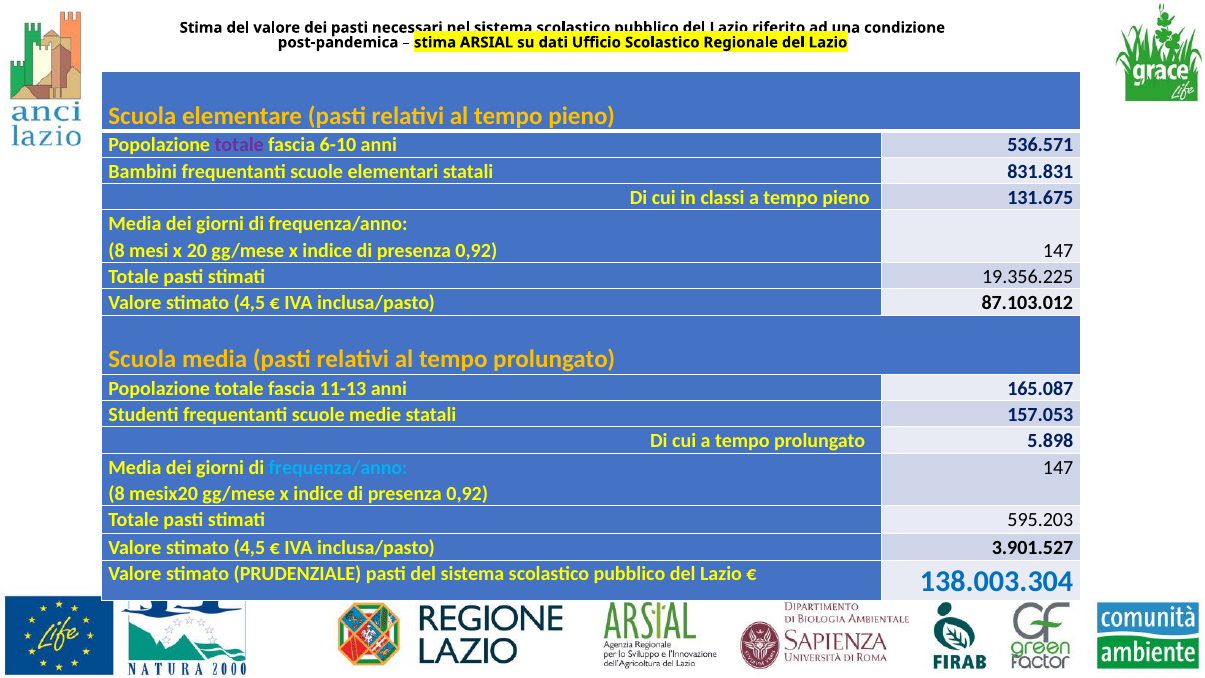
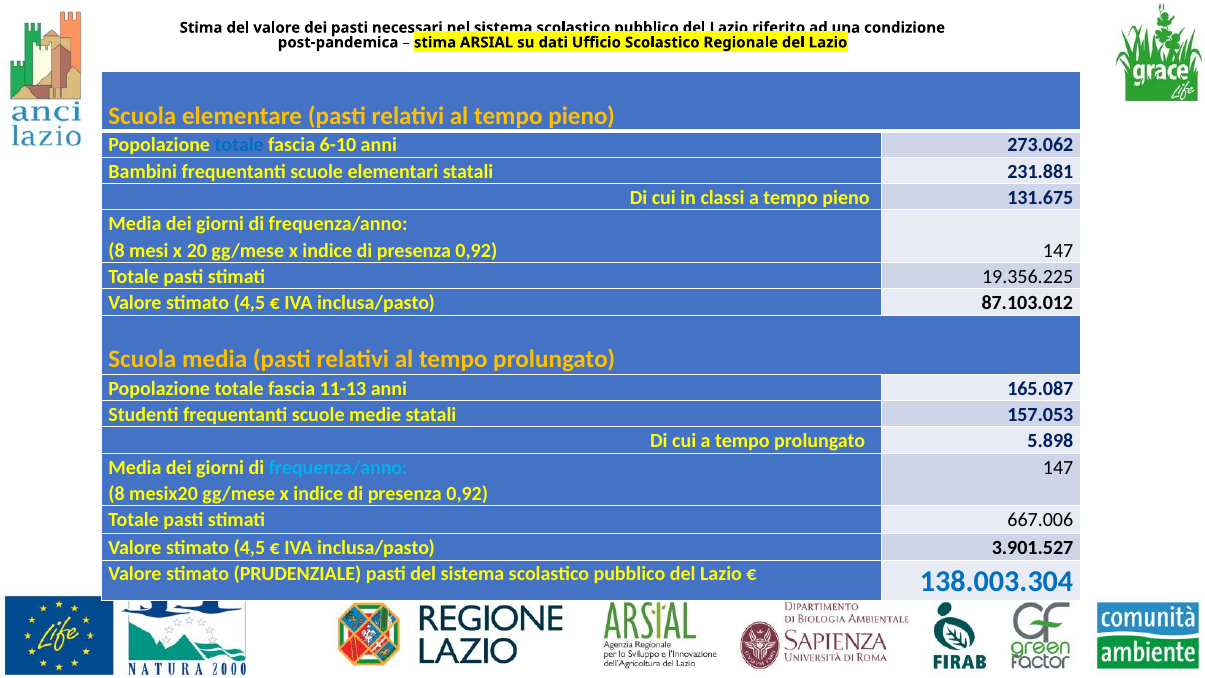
totale at (239, 145) colour: purple -> blue
536.571: 536.571 -> 273.062
831.831: 831.831 -> 231.881
595.203: 595.203 -> 667.006
